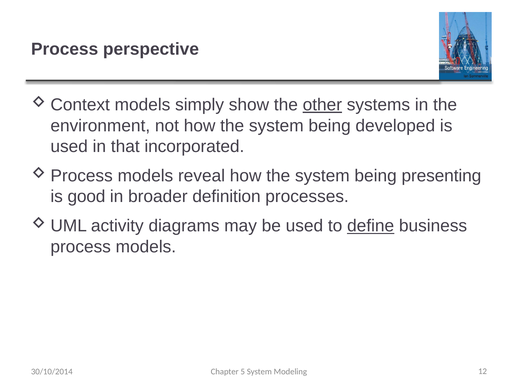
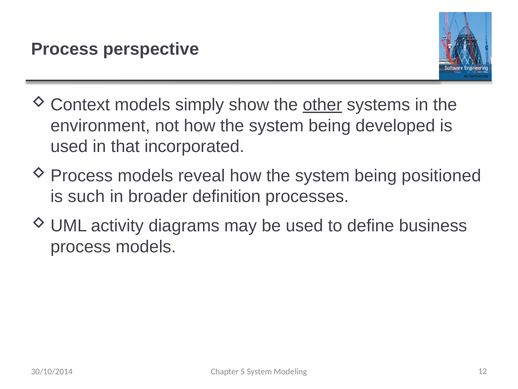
presenting: presenting -> positioned
good: good -> such
define underline: present -> none
